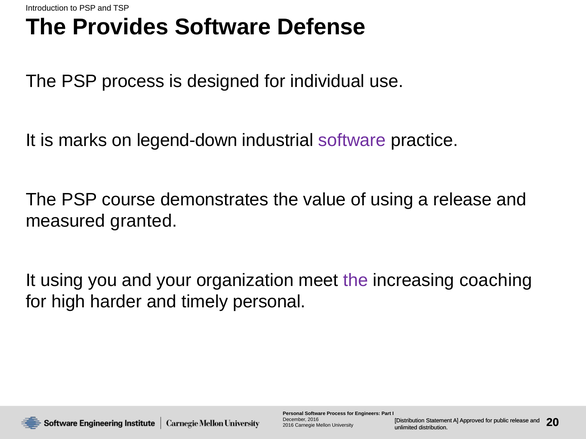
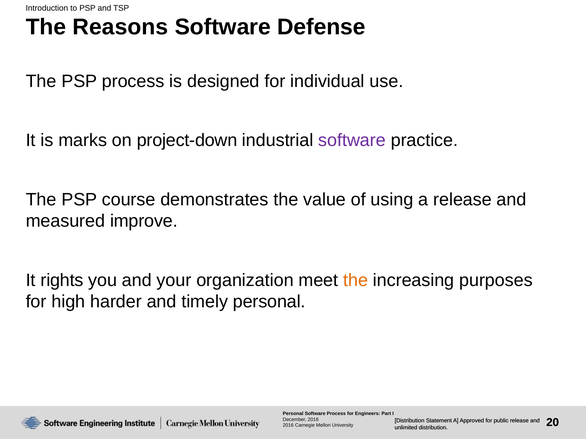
Provides: Provides -> Reasons
legend-down: legend-down -> project-down
granted: granted -> improve
It using: using -> rights
the at (356, 281) colour: purple -> orange
coaching: coaching -> purposes
